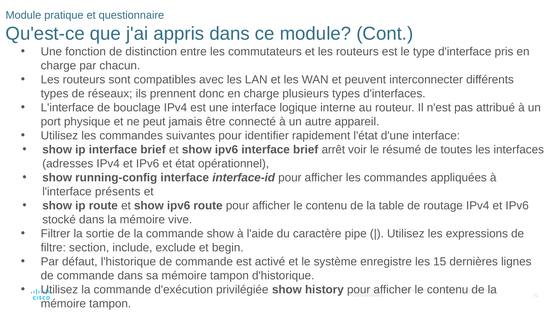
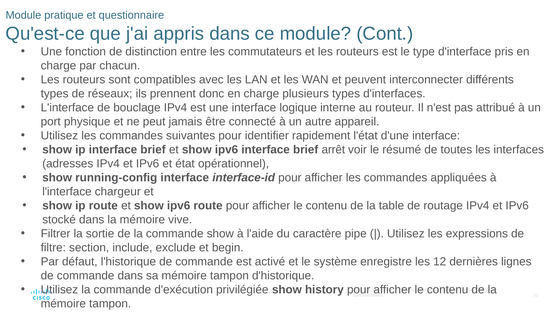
présents: présents -> chargeur
15: 15 -> 12
